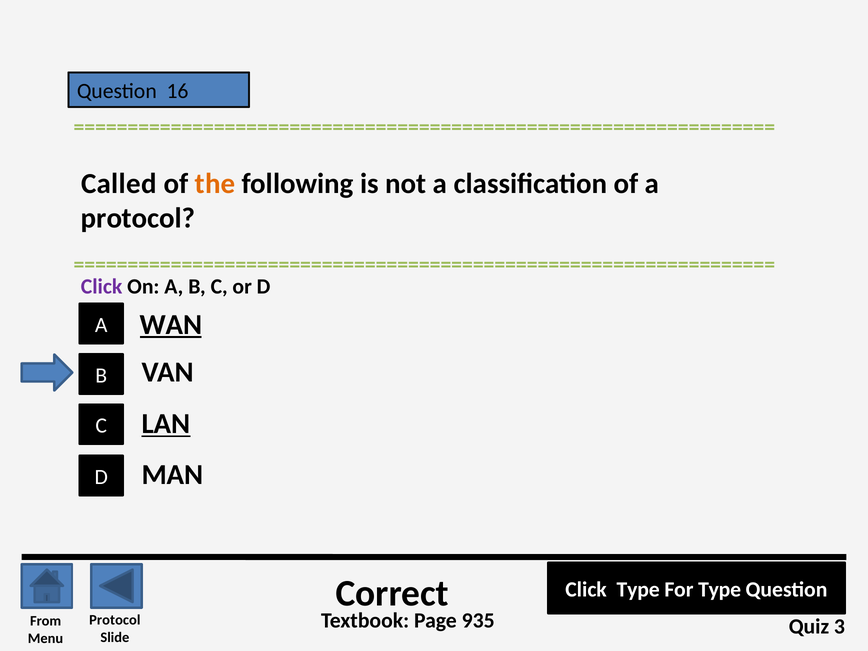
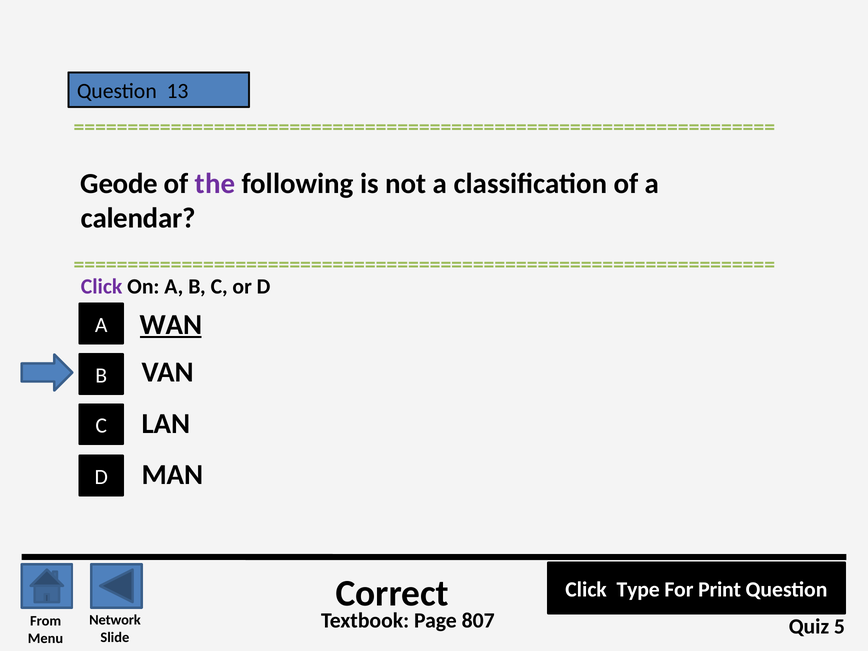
16: 16 -> 13
Called: Called -> Geode
the colour: orange -> purple
protocol at (138, 218): protocol -> calendar
LAN underline: present -> none
For Type: Type -> Print
935: 935 -> 807
Protocol at (115, 620): Protocol -> Network
3: 3 -> 5
